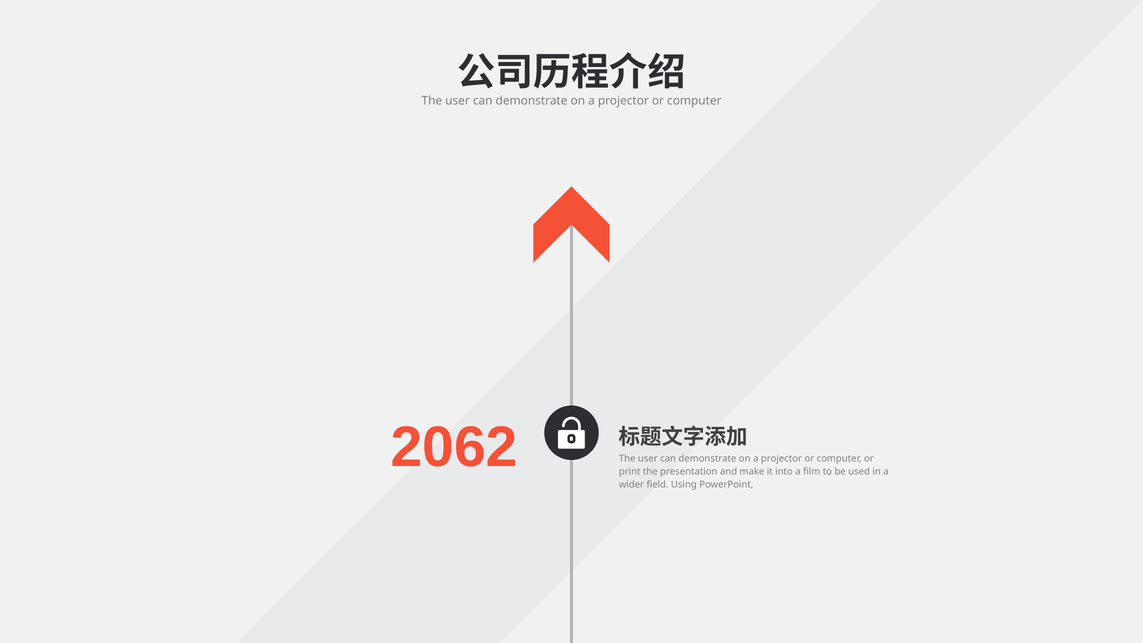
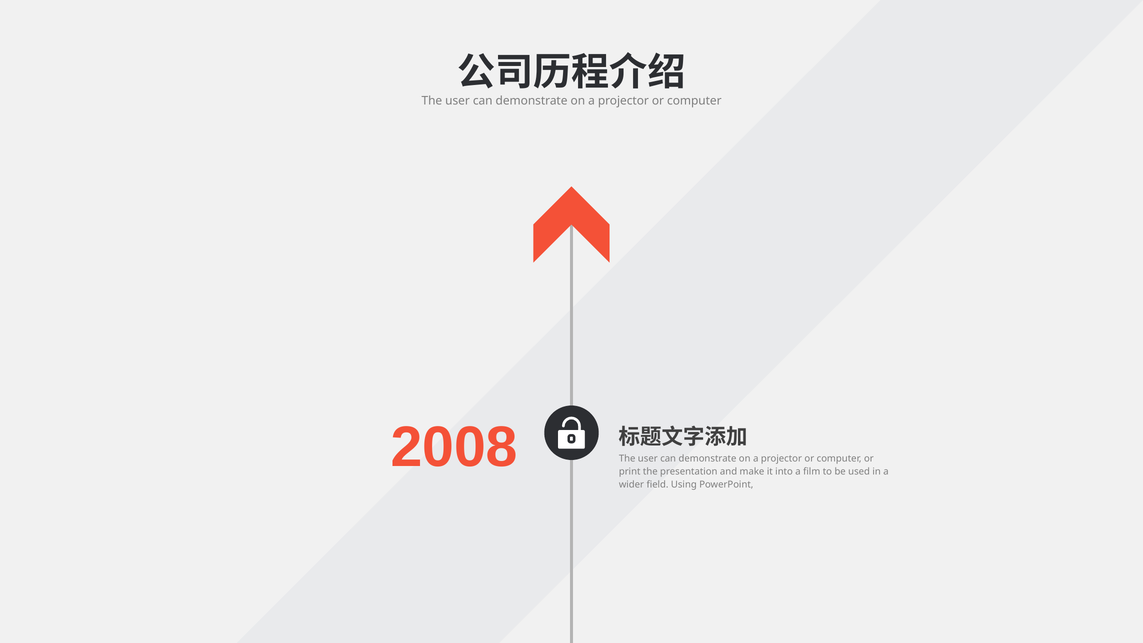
2062: 2062 -> 2008
